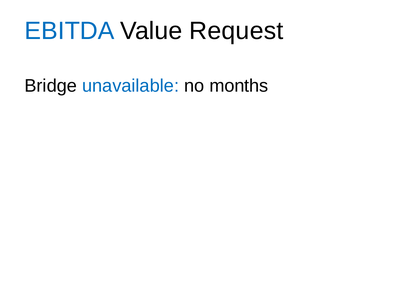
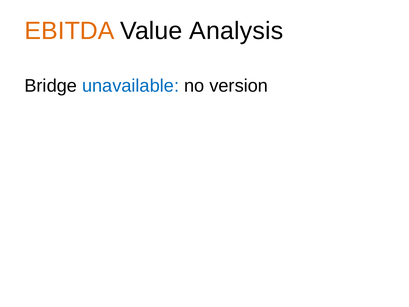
EBITDA colour: blue -> orange
Request: Request -> Analysis
months: months -> version
